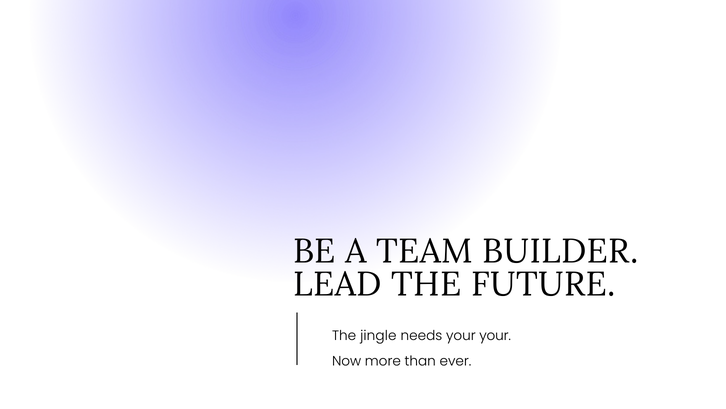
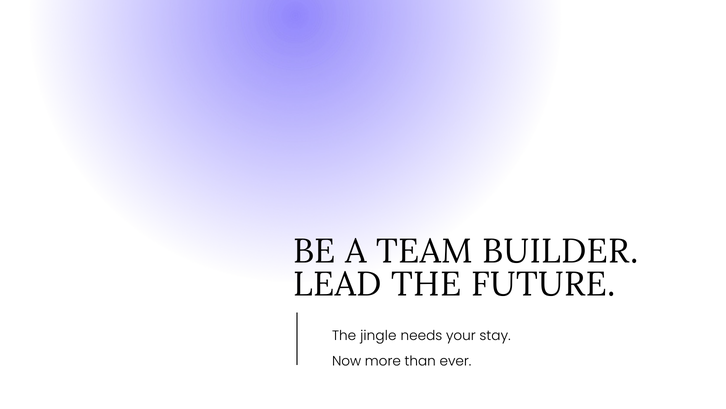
your your: your -> stay
